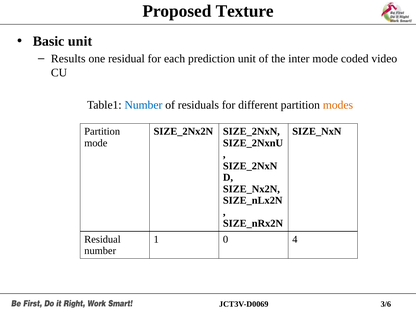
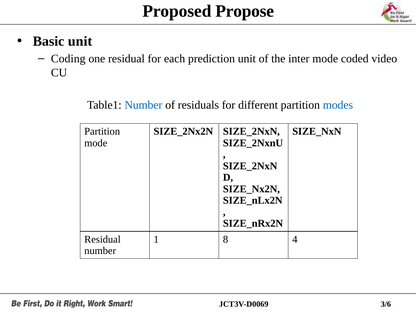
Texture: Texture -> Propose
Results: Results -> Coding
modes colour: orange -> blue
0: 0 -> 8
